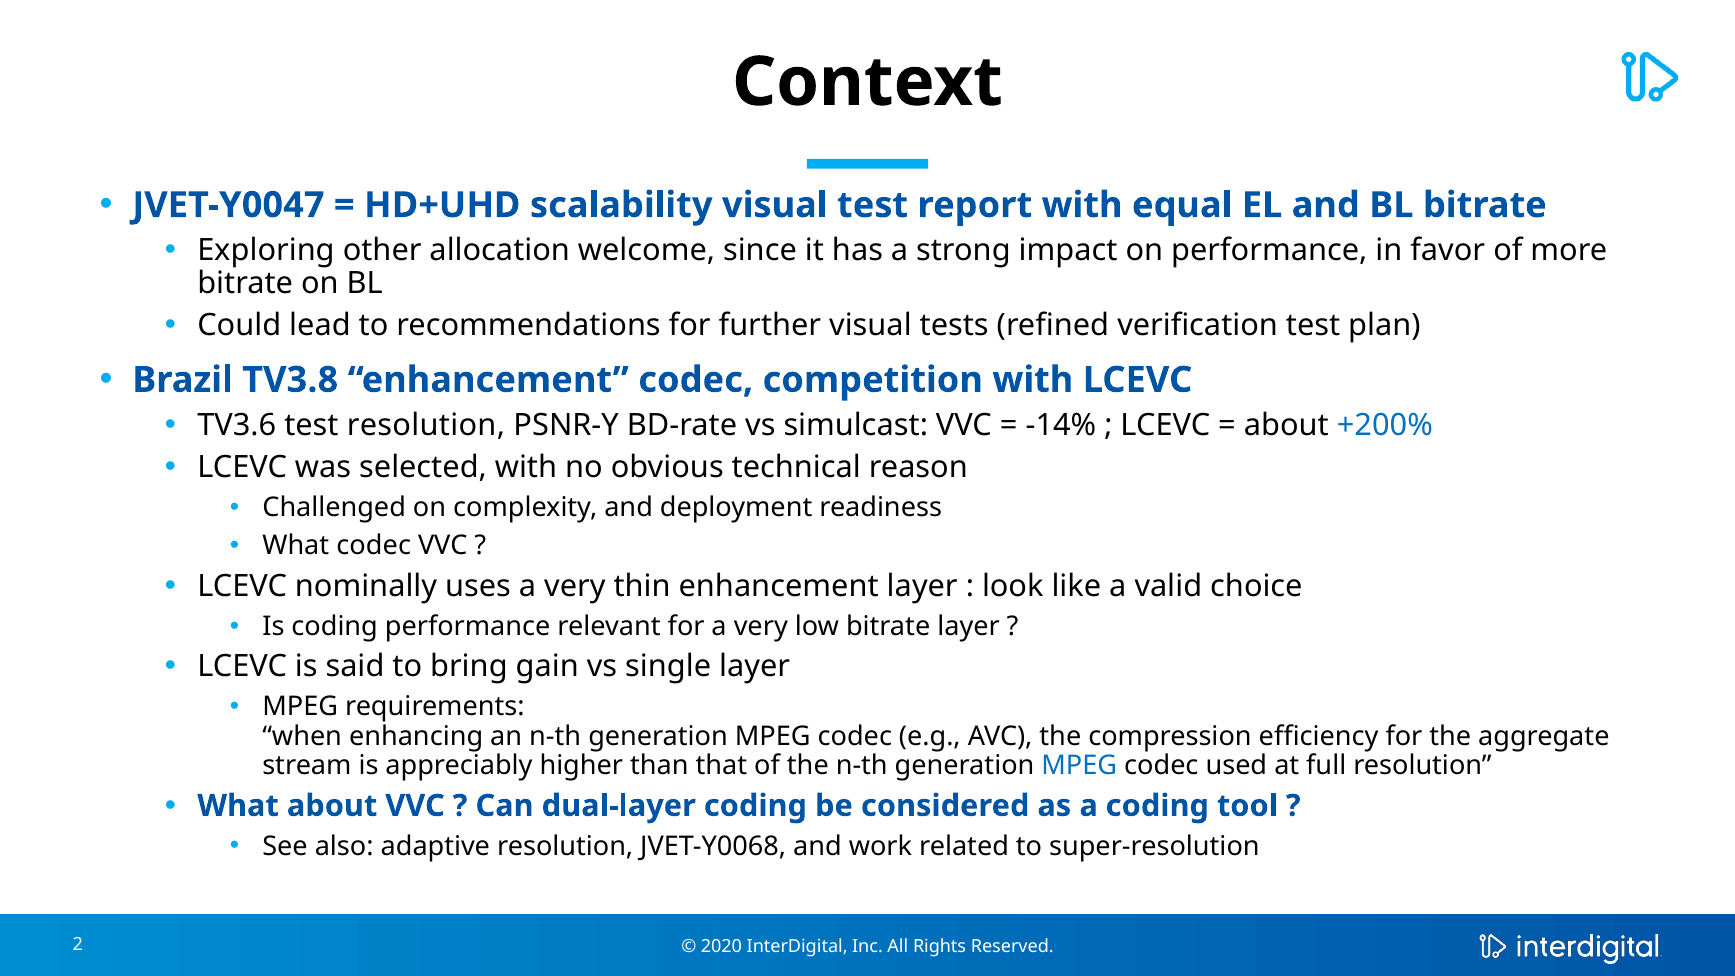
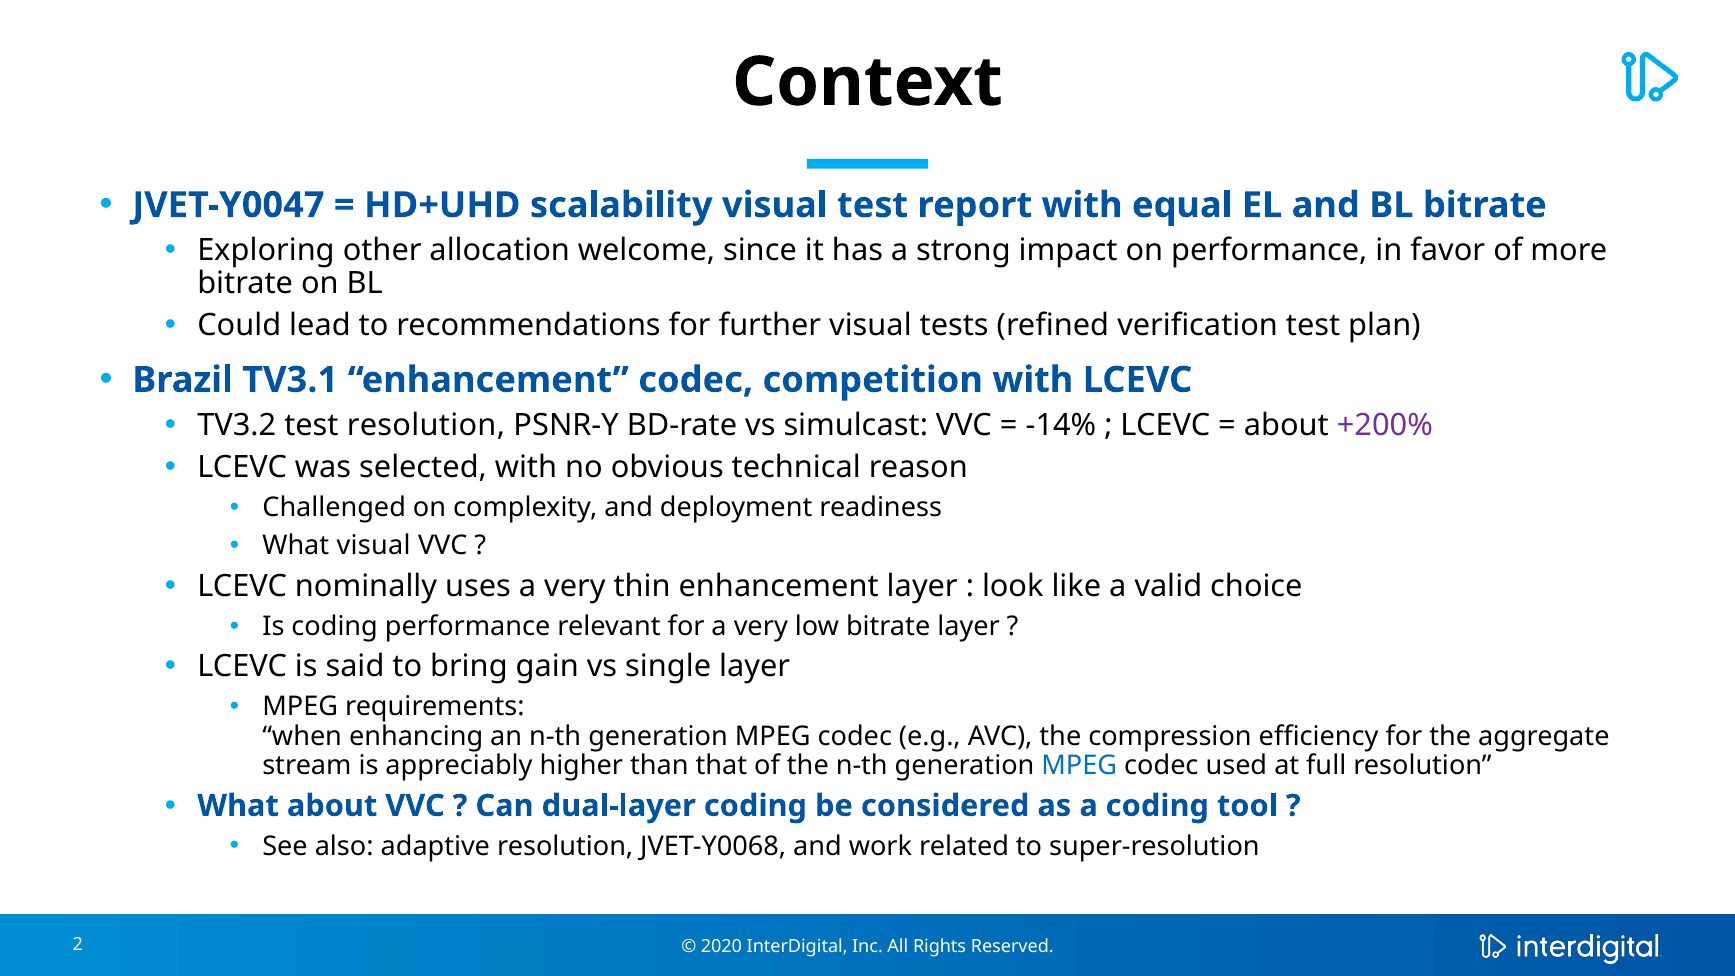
TV3.8: TV3.8 -> TV3.1
TV3.6: TV3.6 -> TV3.2
+200% colour: blue -> purple
What codec: codec -> visual
